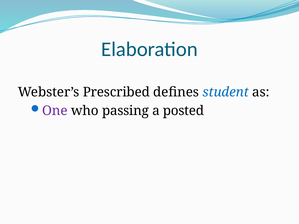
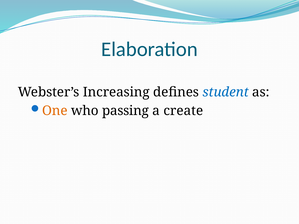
Prescribed: Prescribed -> Increasing
One colour: purple -> orange
posted: posted -> create
